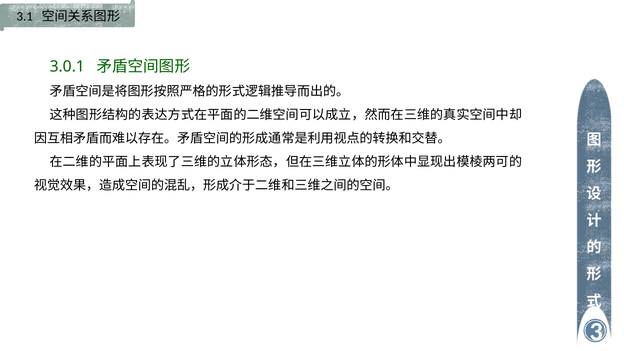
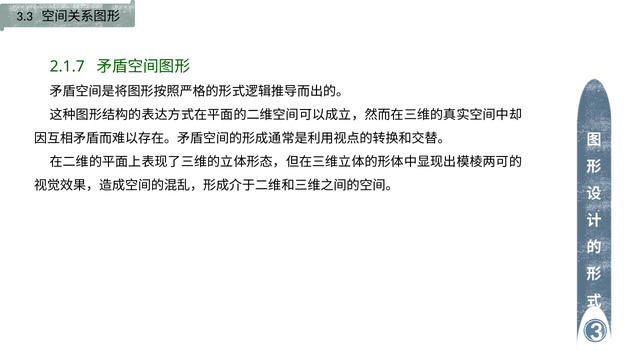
3.1: 3.1 -> 3.3
3.0.1: 3.0.1 -> 2.1.7
